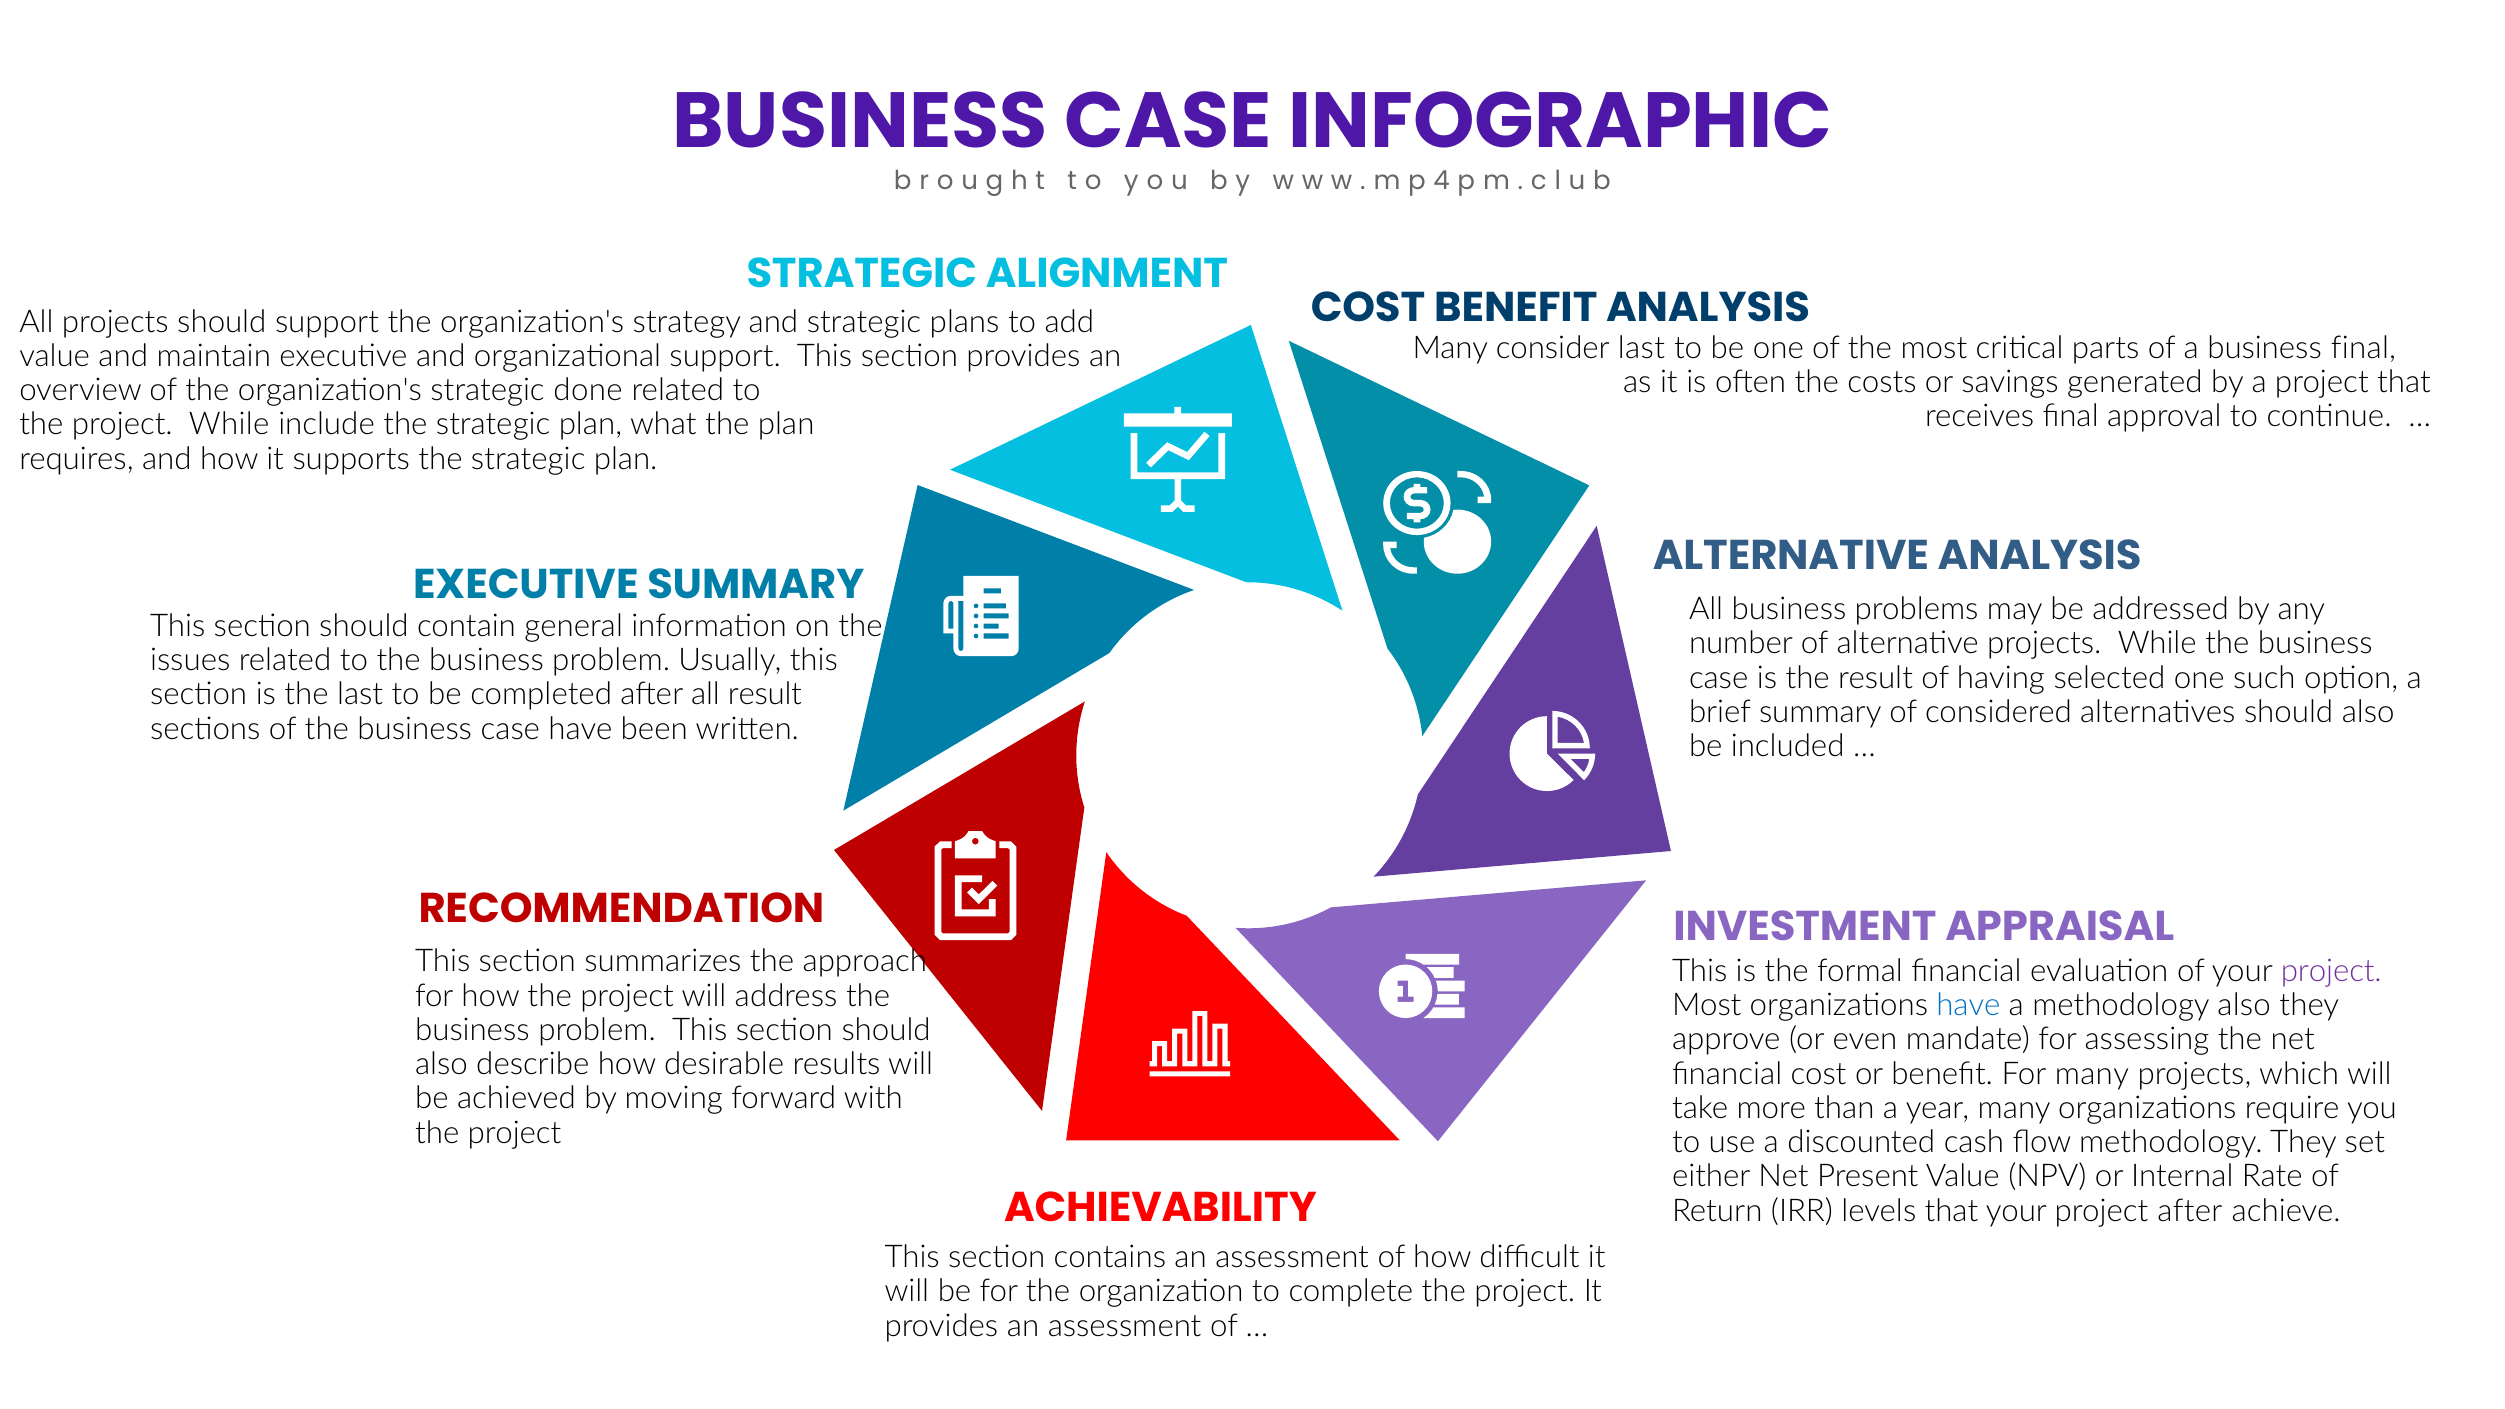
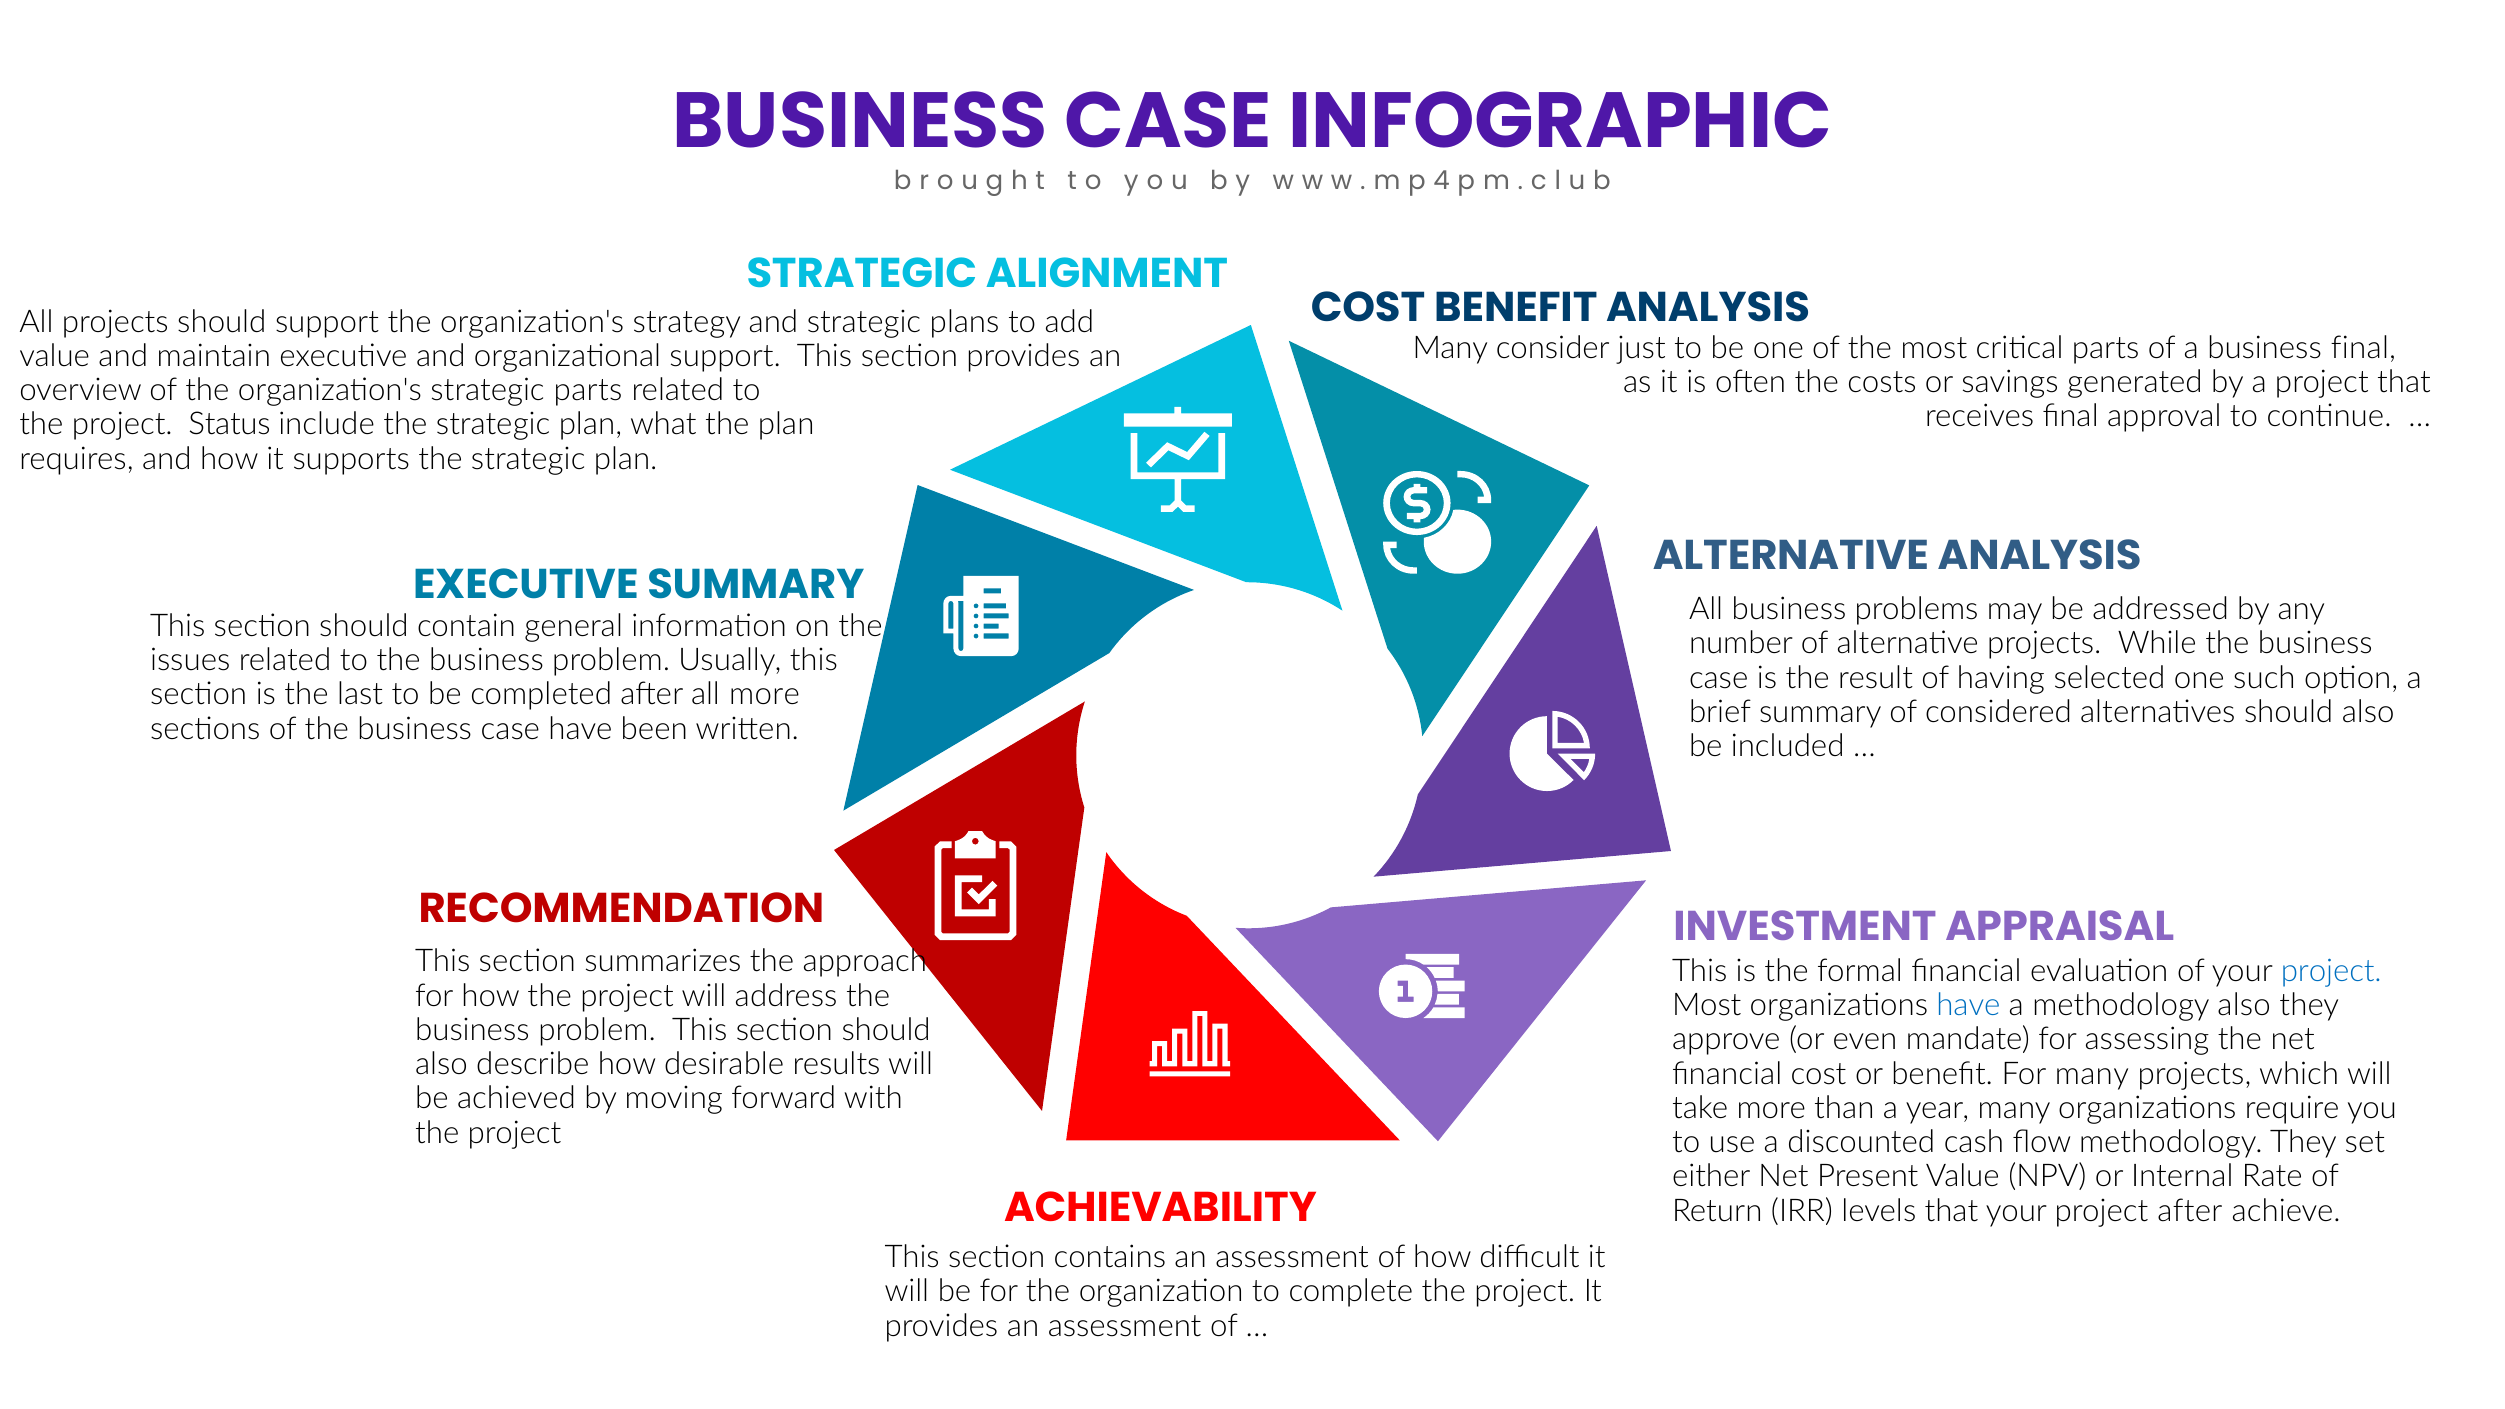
consider last: last -> just
strategic done: done -> parts
project While: While -> Status
all result: result -> more
project at (2331, 971) colour: purple -> blue
